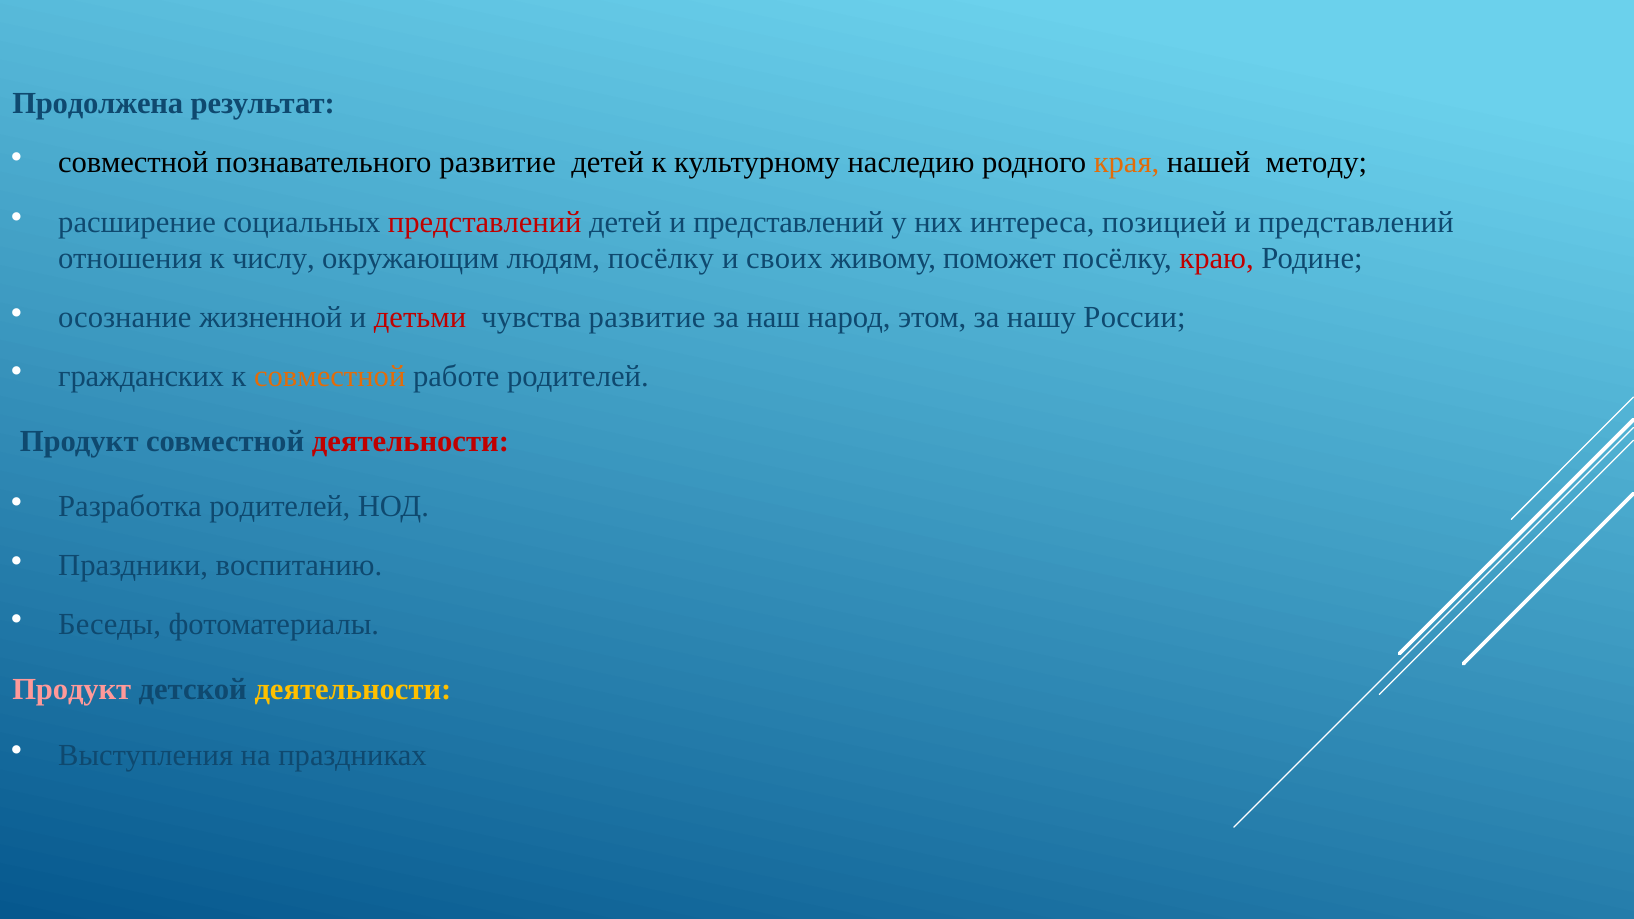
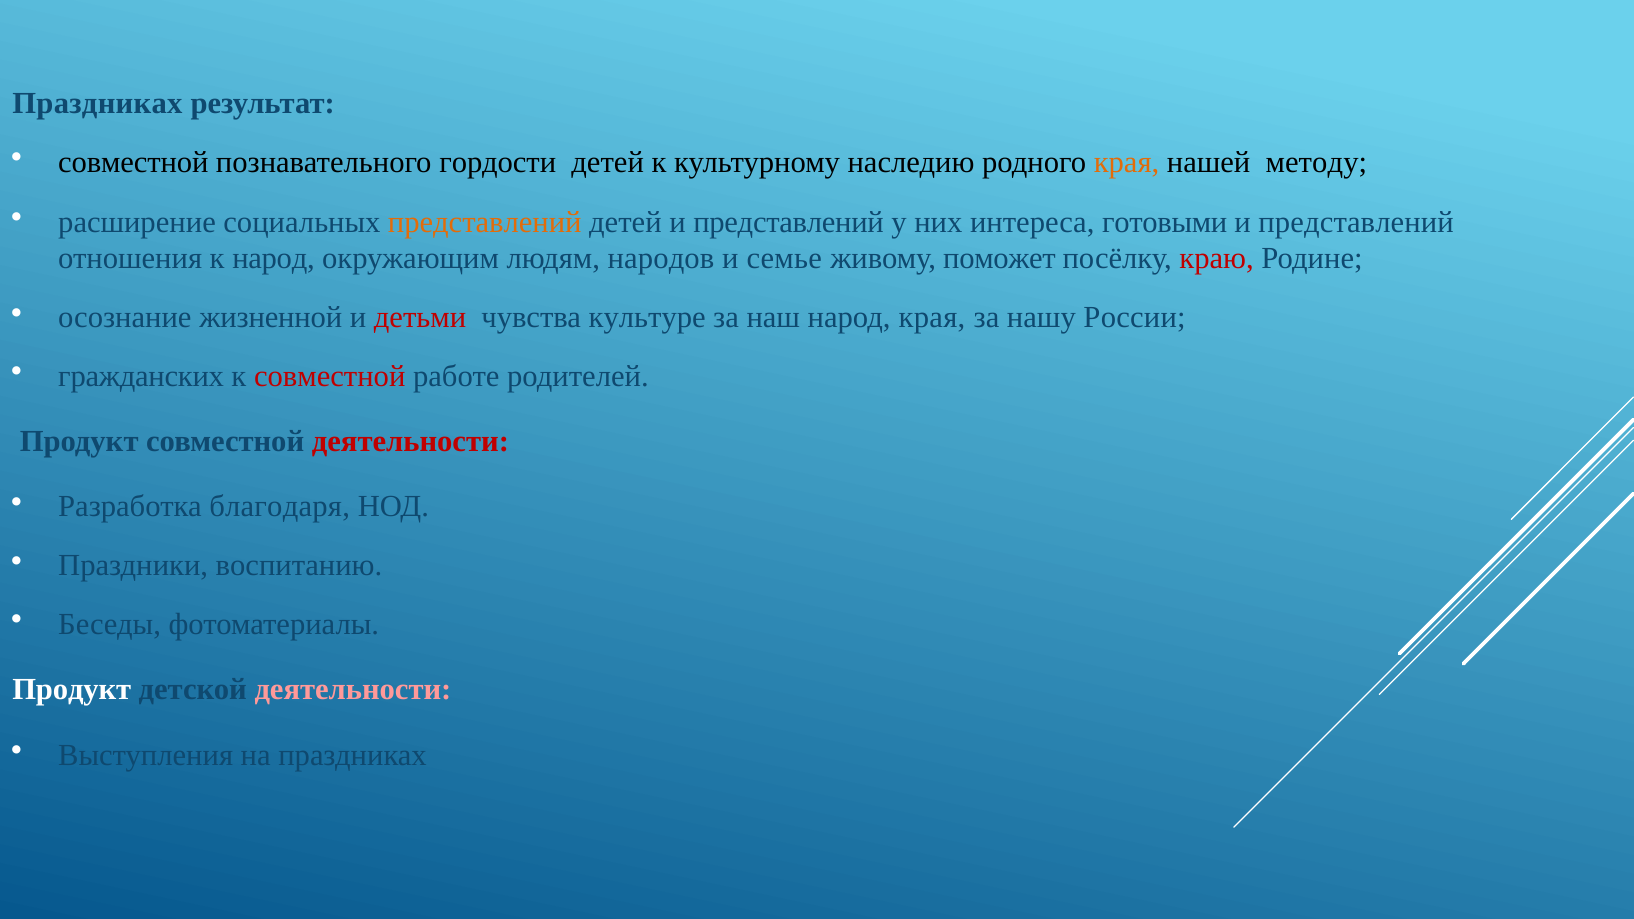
Продолжена at (98, 104): Продолжена -> Праздниках
познавательного развитие: развитие -> гордости
представлений at (485, 222) colour: red -> orange
позицией: позицией -> готовыми
к числу: числу -> народ
людям посёлку: посёлку -> народов
своих: своих -> семье
чувства развитие: развитие -> культуре
народ этом: этом -> края
совместной at (330, 376) colour: orange -> red
Разработка родителей: родителей -> благодаря
Продукт at (72, 690) colour: pink -> white
деятельности at (353, 690) colour: yellow -> pink
